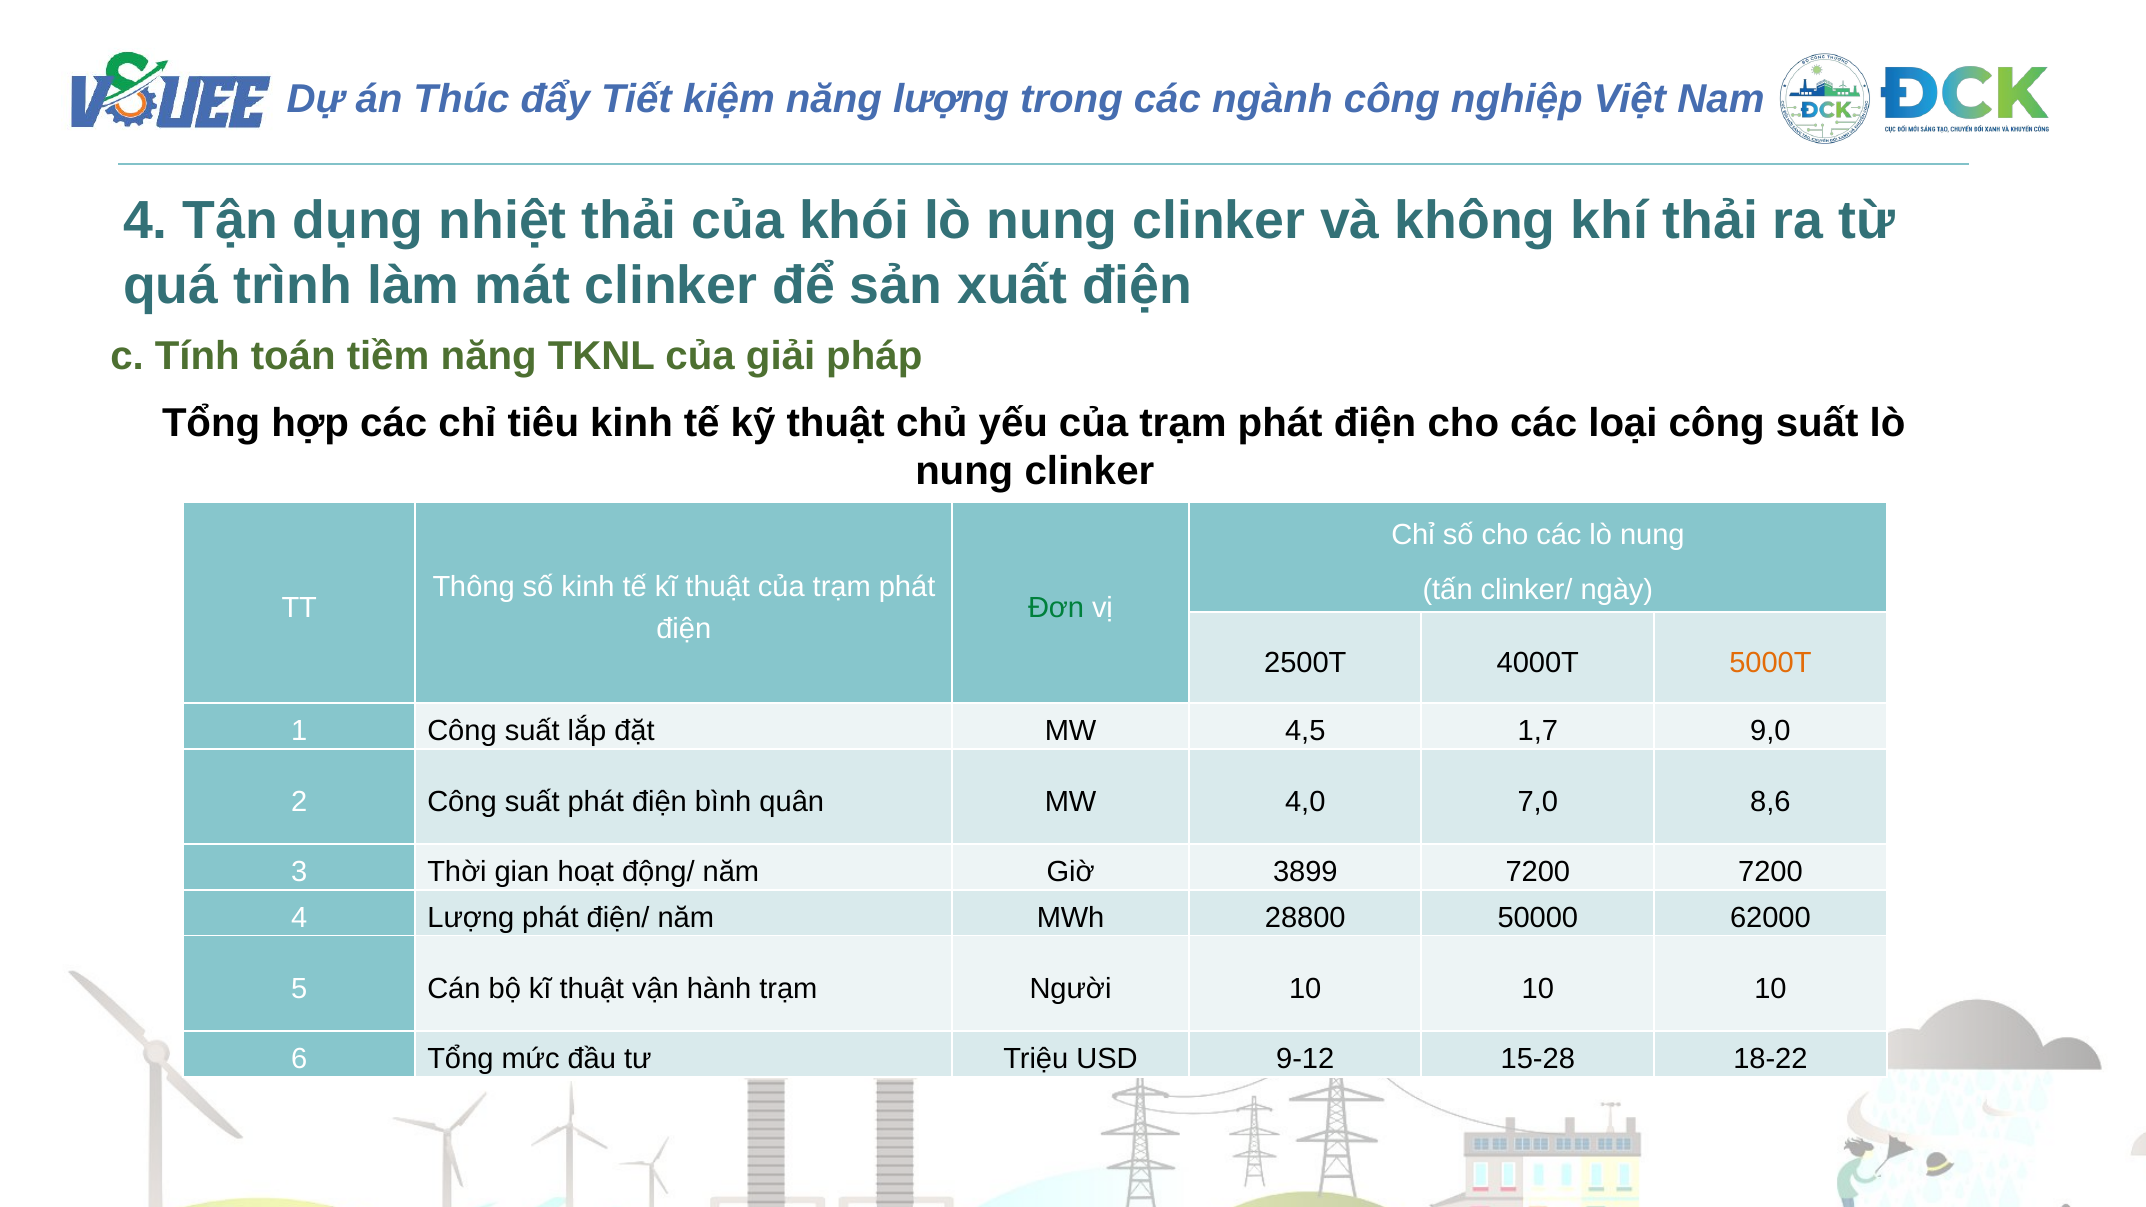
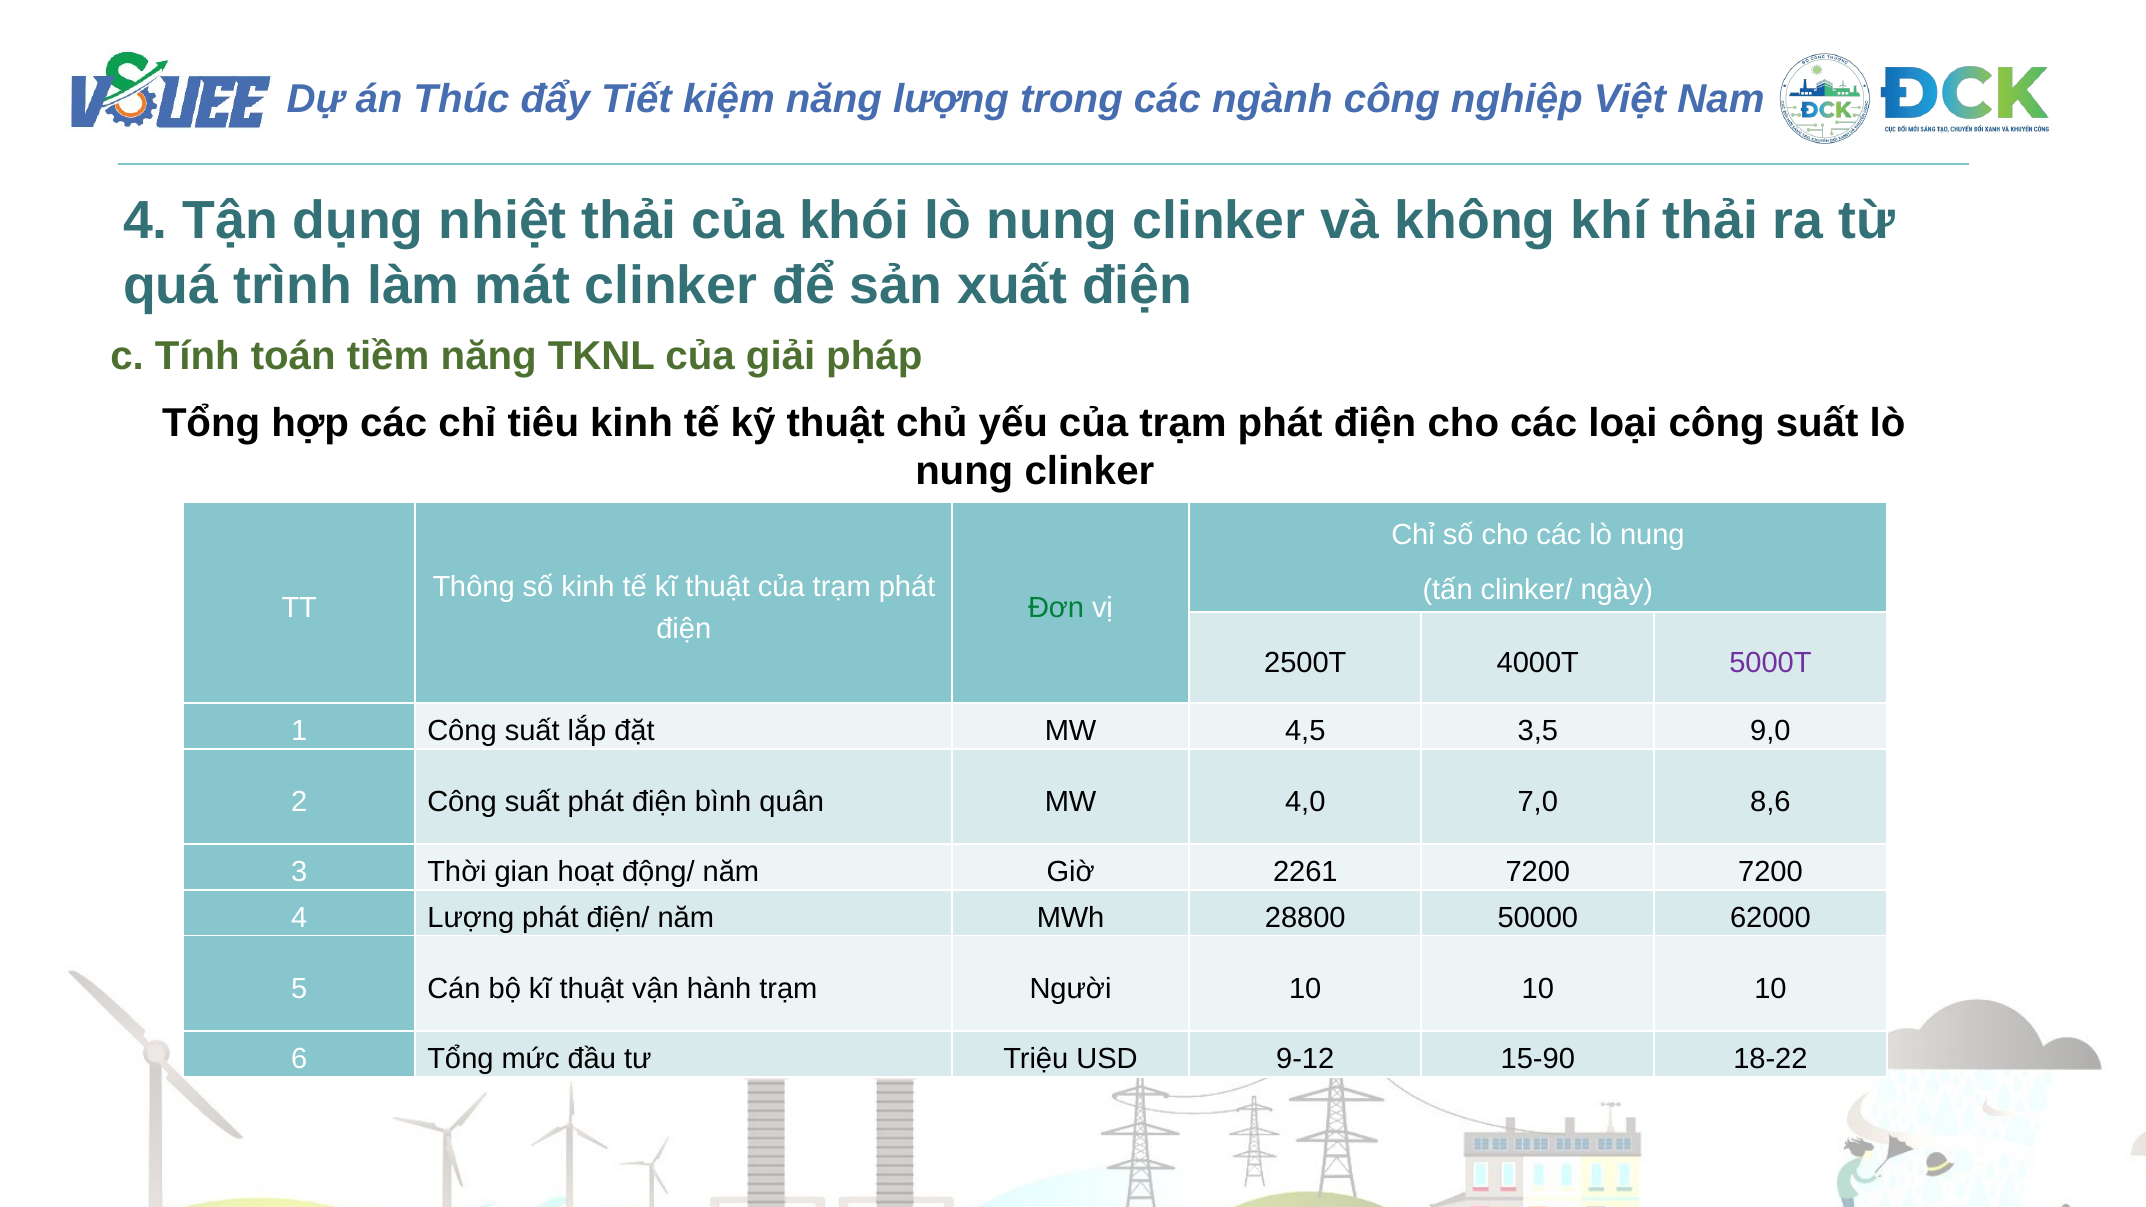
5000T colour: orange -> purple
1,7: 1,7 -> 3,5
3899: 3899 -> 2261
15-28: 15-28 -> 15-90
